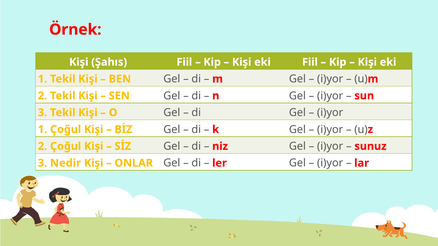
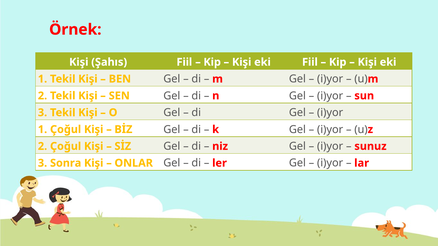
Nedir: Nedir -> Sonra
